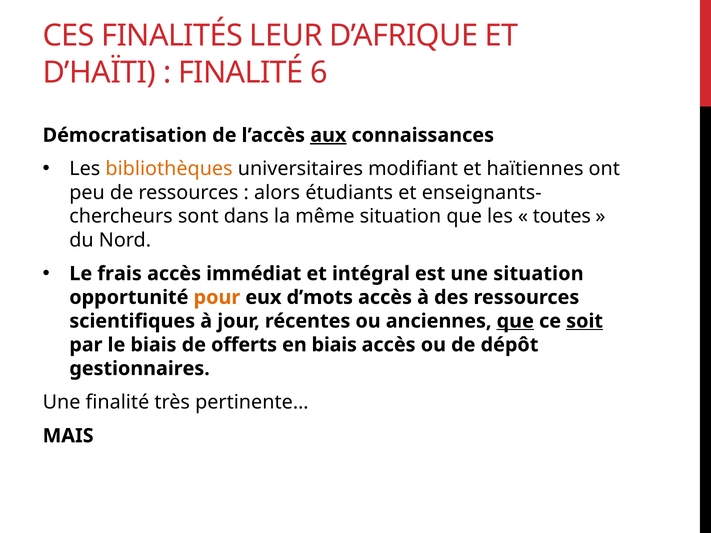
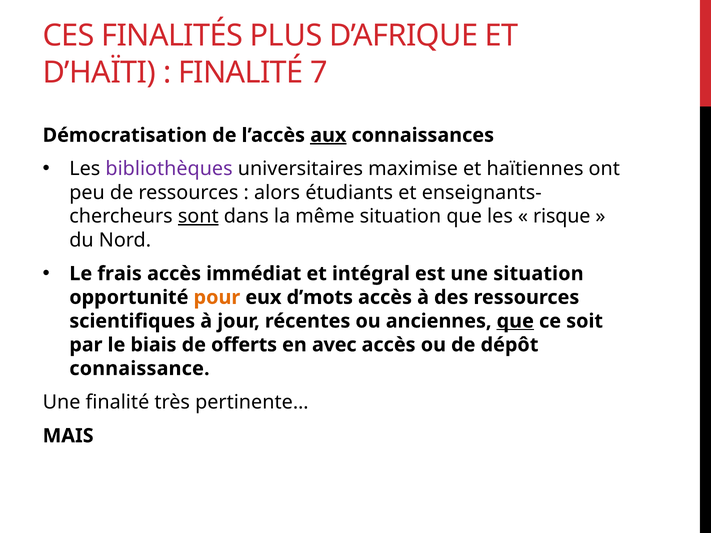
LEUR: LEUR -> PLUS
6: 6 -> 7
bibliothèques colour: orange -> purple
modifiant: modifiant -> maximise
sont underline: none -> present
toutes: toutes -> risque
soit underline: present -> none
en biais: biais -> avec
gestionnaires: gestionnaires -> connaissance
